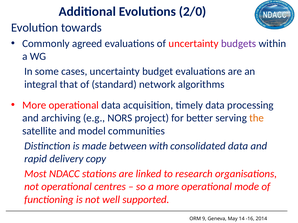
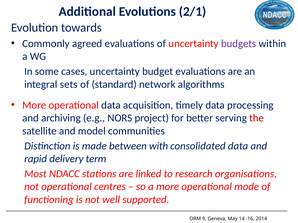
2/0: 2/0 -> 2/1
that: that -> sets
the colour: orange -> red
copy: copy -> term
